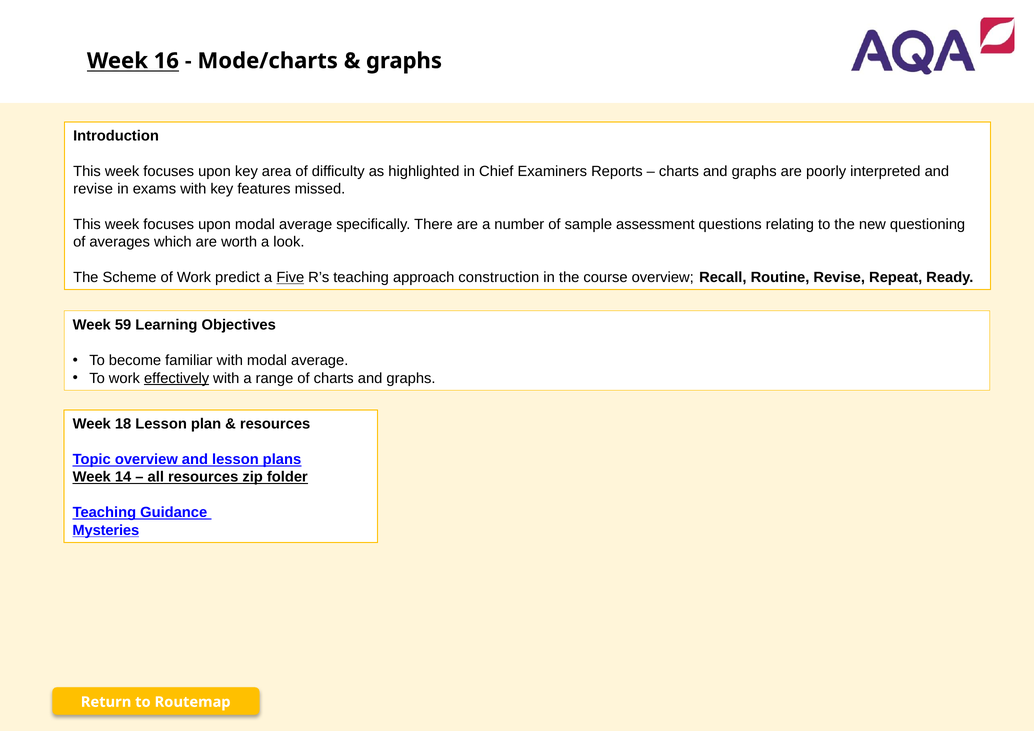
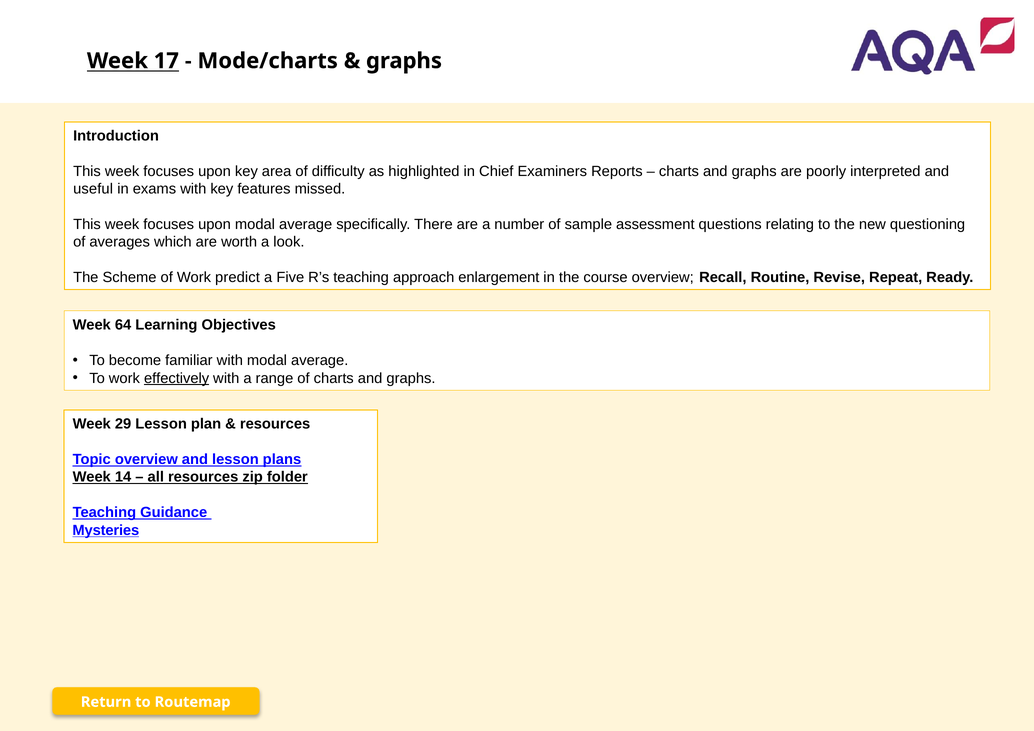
16: 16 -> 17
revise at (93, 189): revise -> useful
Five underline: present -> none
construction: construction -> enlargement
59: 59 -> 64
18: 18 -> 29
